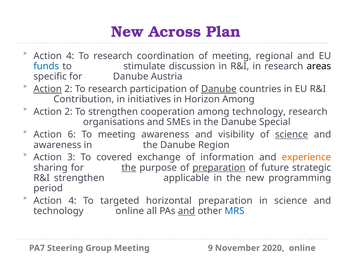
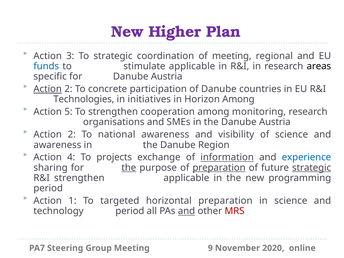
Across: Across -> Higher
4 at (70, 56): 4 -> 3
research at (113, 56): research -> strategic
stimulate discussion: discussion -> applicable
2 To research: research -> concrete
Danube at (219, 89) underline: present -> none
Contribution: Contribution -> Technologies
2 at (68, 112): 2 -> 5
among technology: technology -> monitoring
the Danube Special: Special -> Austria
6 at (72, 135): 6 -> 2
To meeting: meeting -> national
science at (292, 135) underline: present -> none
3: 3 -> 4
covered: covered -> projects
information underline: none -> present
experience colour: orange -> blue
strategic at (312, 168) underline: none -> present
4 at (72, 201): 4 -> 1
technology online: online -> period
MRS colour: blue -> red
